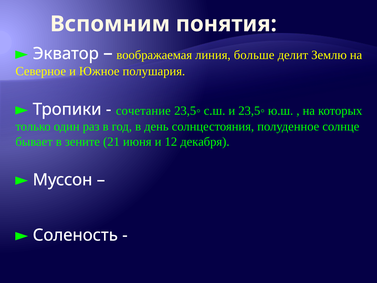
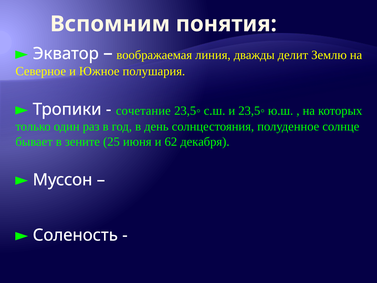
больше: больше -> дважды
21: 21 -> 25
12: 12 -> 62
